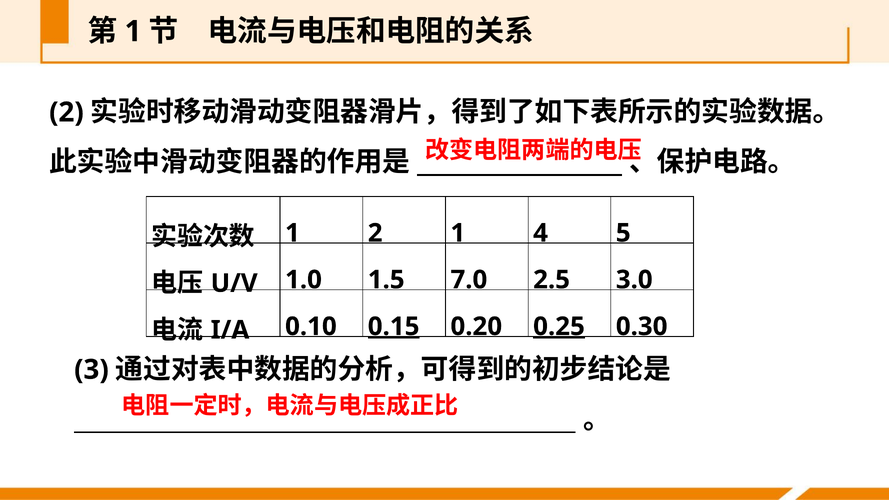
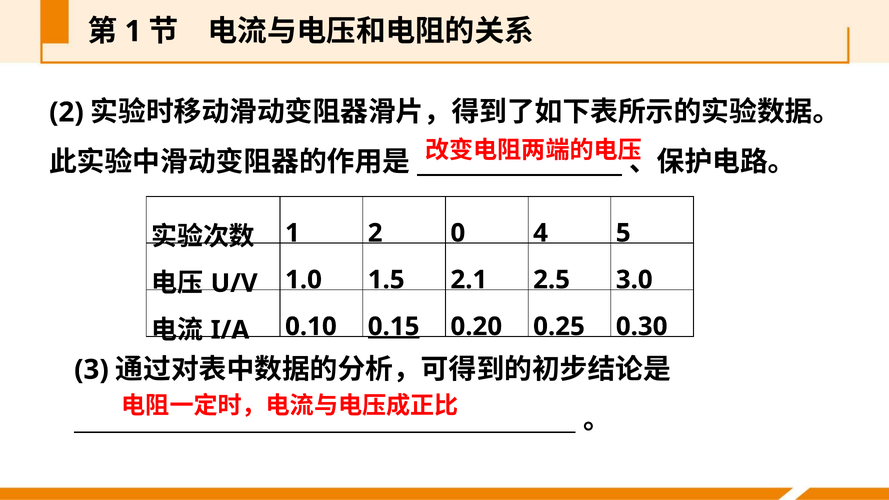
2 1: 1 -> 0
7.0: 7.0 -> 2.1
0.25 underline: present -> none
